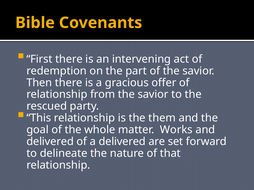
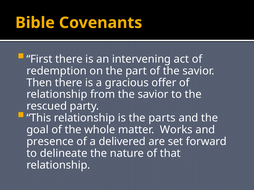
them: them -> parts
delivered at (50, 142): delivered -> presence
